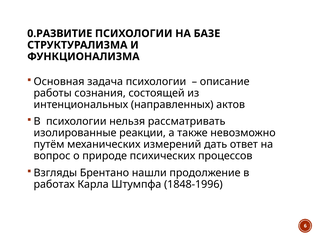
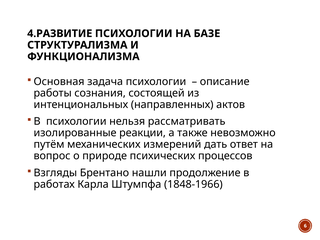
0.РАЗВИТИЕ: 0.РАЗВИТИЕ -> 4.РАЗВИТИЕ
1848-1996: 1848-1996 -> 1848-1966
